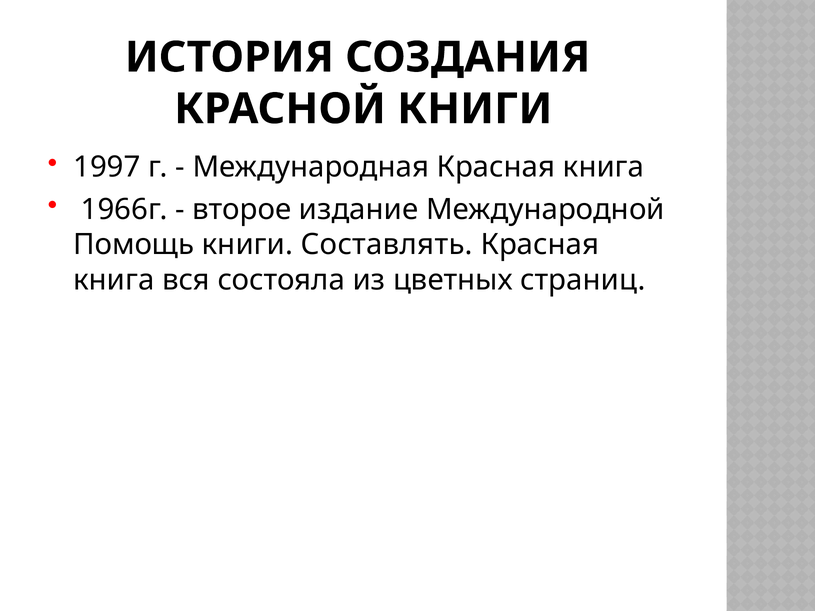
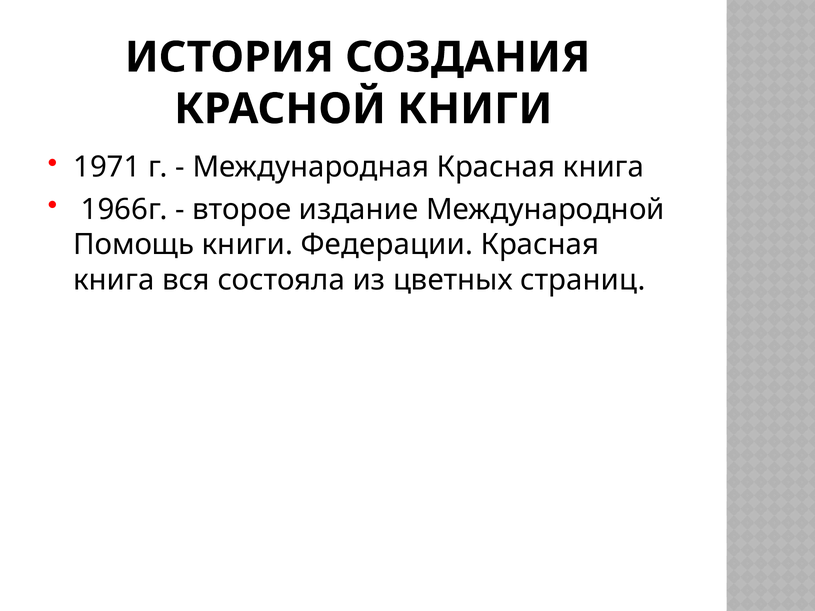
1997: 1997 -> 1971
Составлять: Составлять -> Федерации
